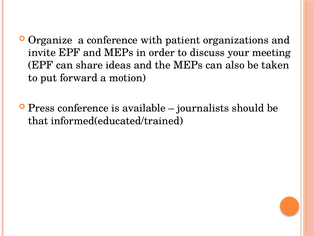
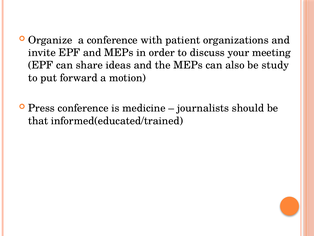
taken: taken -> study
available: available -> medicine
